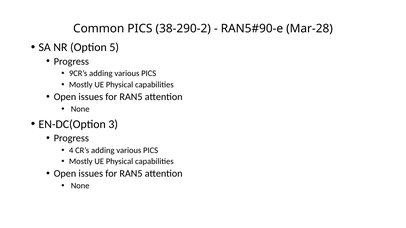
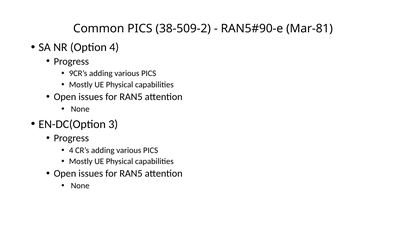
38-290-2: 38-290-2 -> 38-509-2
Mar-28: Mar-28 -> Mar-81
Option 5: 5 -> 4
